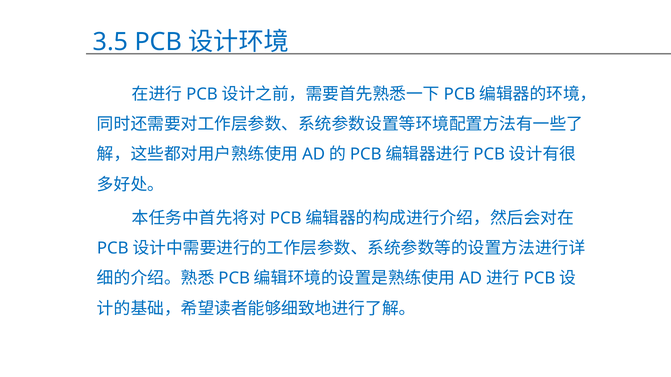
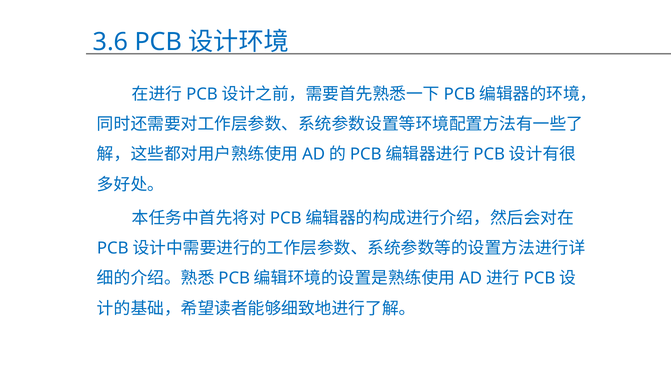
3.5: 3.5 -> 3.6
